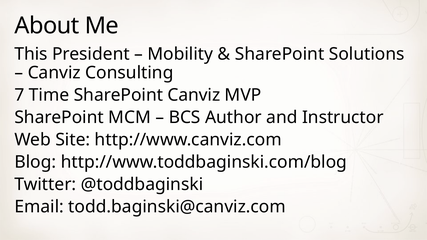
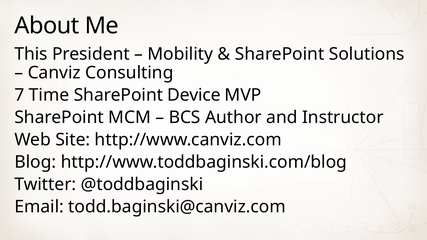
SharePoint Canviz: Canviz -> Device
